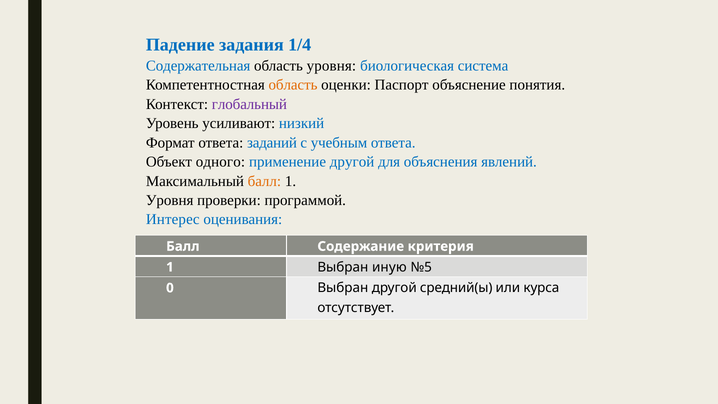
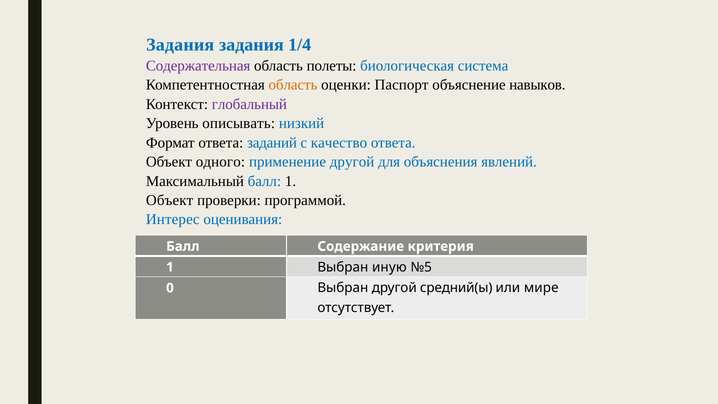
Падение at (180, 45): Падение -> Задания
Содержательная colour: blue -> purple
область уровня: уровня -> полеты
понятия: понятия -> навыков
усиливают: усиливают -> описывать
учебным: учебным -> качество
балл at (264, 181) colour: orange -> blue
Уровня at (170, 200): Уровня -> Объект
курса: курса -> мире
